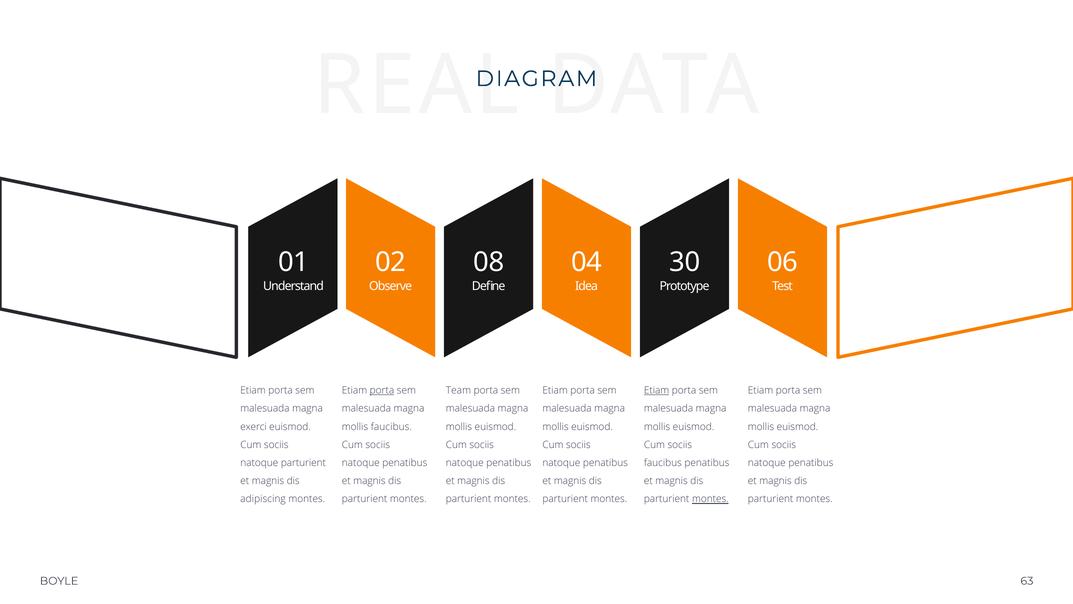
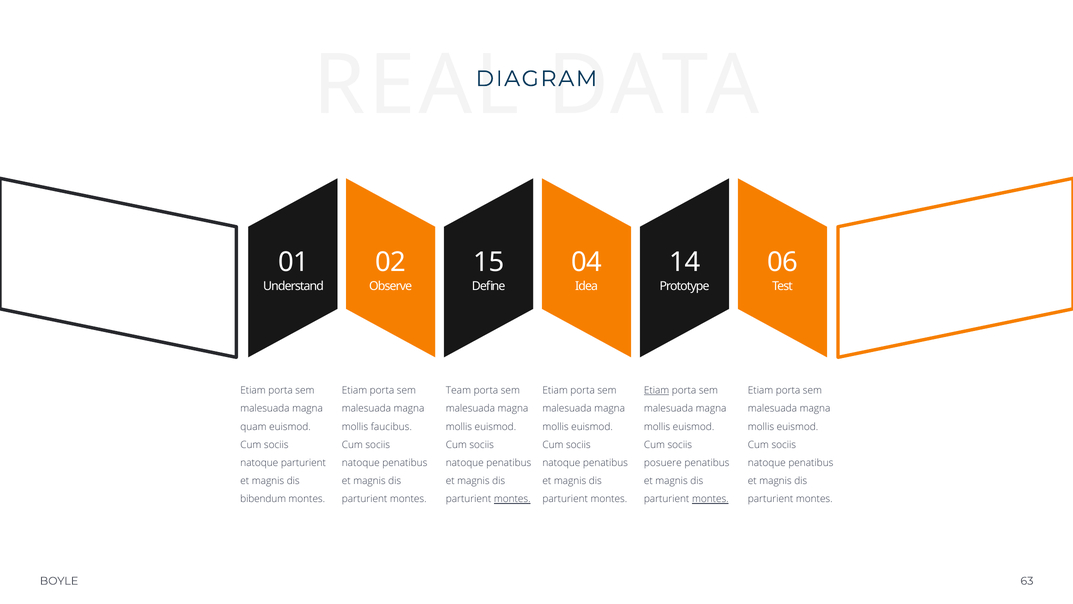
08: 08 -> 15
30: 30 -> 14
porta at (382, 390) underline: present -> none
exerci: exerci -> quam
faucibus at (663, 463): faucibus -> posuere
adipiscing: adipiscing -> bibendum
montes at (512, 499) underline: none -> present
